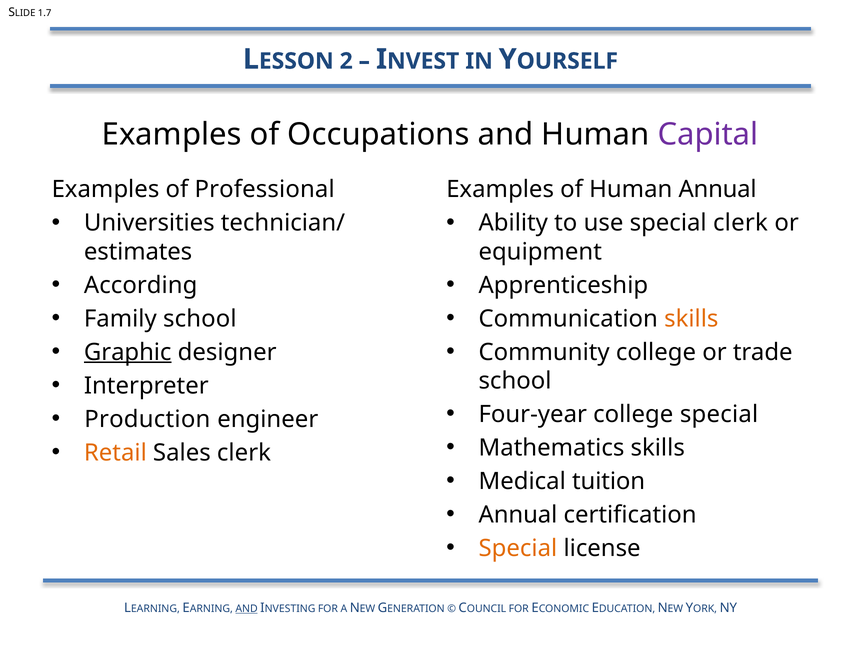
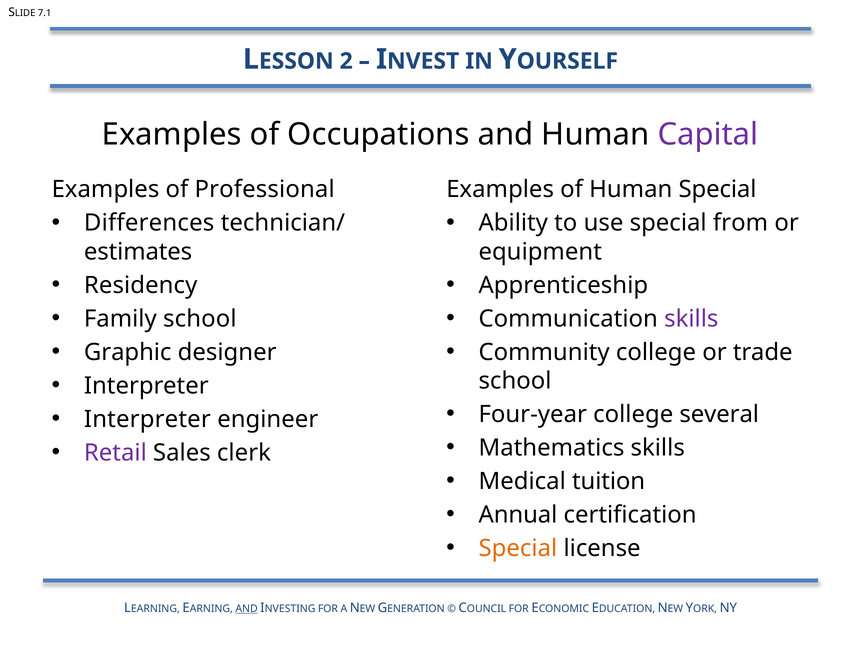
1.7: 1.7 -> 7.1
Human Annual: Annual -> Special
Universities: Universities -> Differences
special clerk: clerk -> from
According: According -> Residency
skills at (691, 319) colour: orange -> purple
Graphic underline: present -> none
college special: special -> several
Production at (147, 420): Production -> Interpreter
Retail colour: orange -> purple
